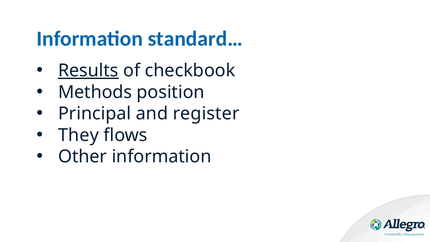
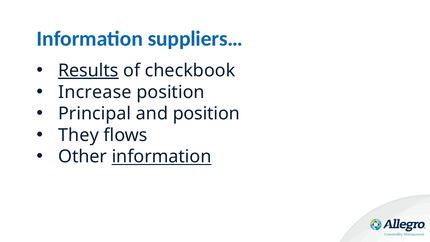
standard…: standard… -> suppliers…
Methods: Methods -> Increase
and register: register -> position
information at (162, 157) underline: none -> present
